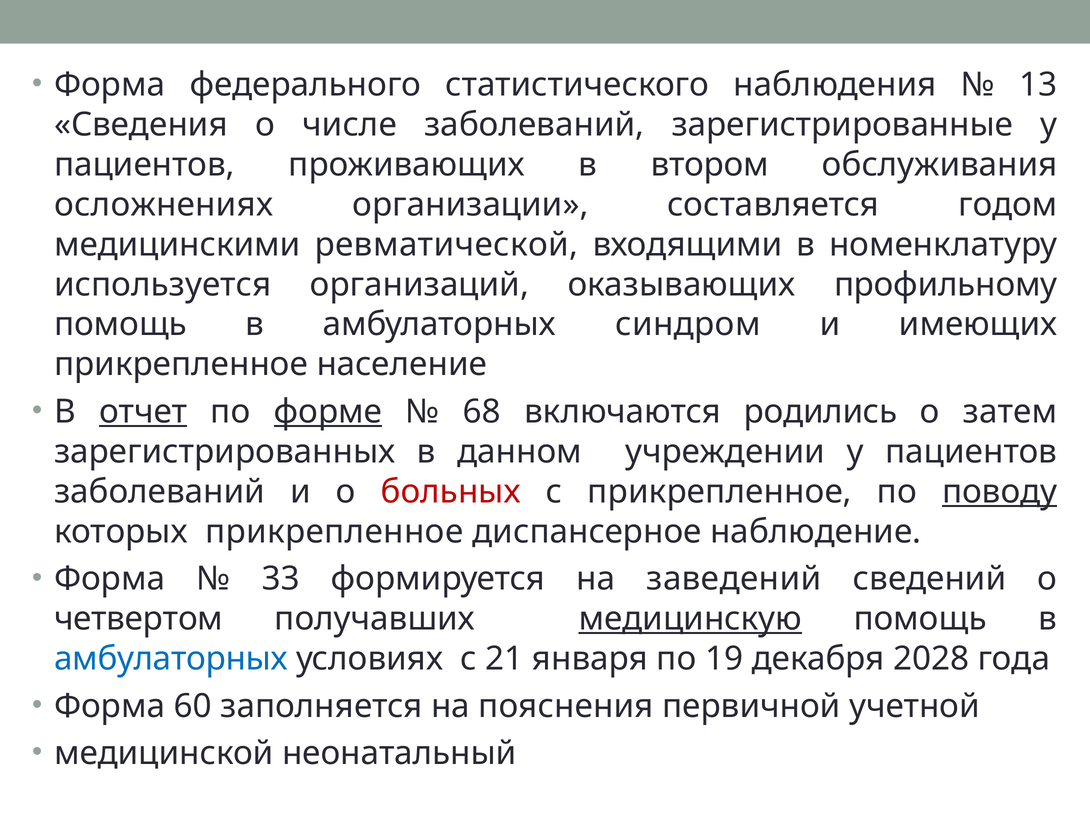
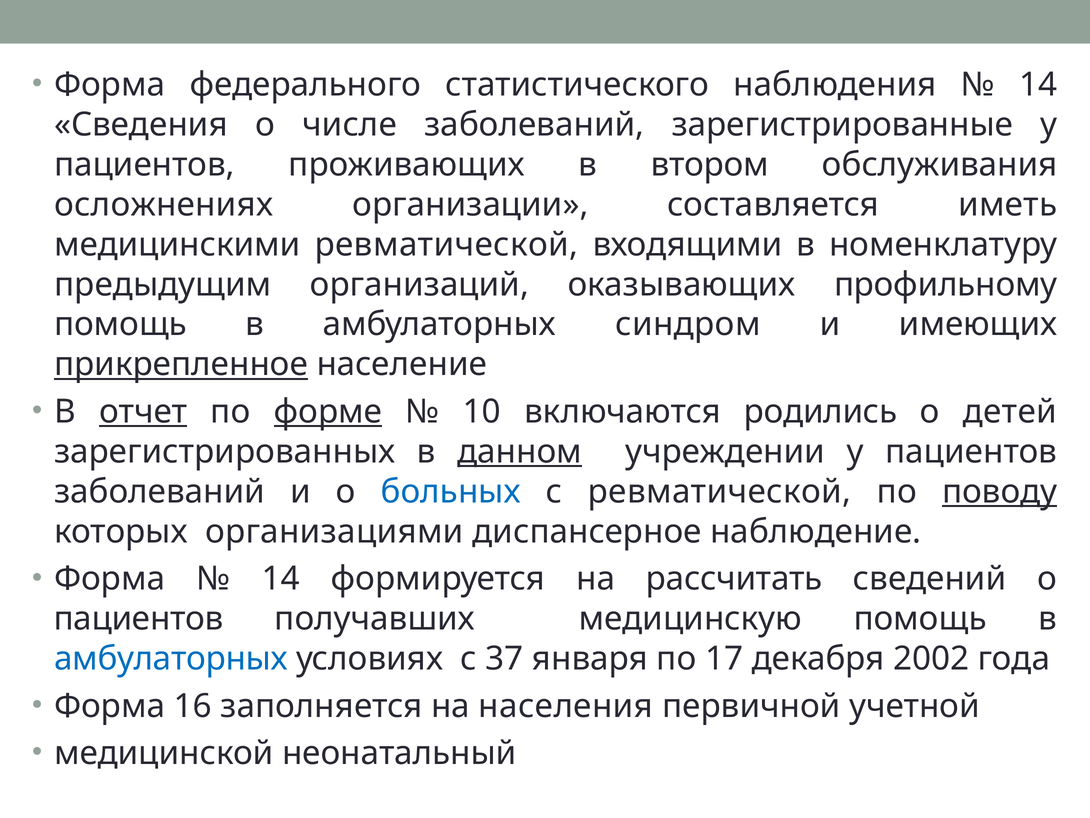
13 at (1038, 85): 13 -> 14
годом: годом -> иметь
используется: используется -> предыдущим
прикрепленное at (181, 364) underline: none -> present
68: 68 -> 10
затем: затем -> детей
данном underline: none -> present
больных colour: red -> blue
с прикрепленное: прикрепленное -> ревматической
которых прикрепленное: прикрепленное -> организациями
33 at (281, 579): 33 -> 14
заведений: заведений -> рассчитать
четвертом at (139, 618): четвертом -> пациентов
медицинскую underline: present -> none
21: 21 -> 37
19: 19 -> 17
2028: 2028 -> 2002
60: 60 -> 16
пояснения: пояснения -> населения
